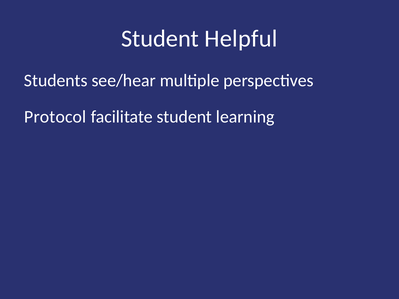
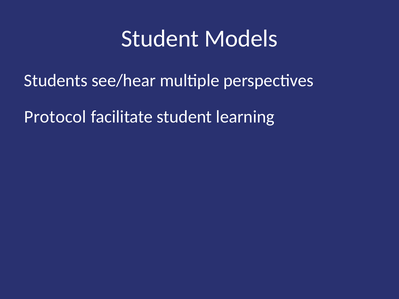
Helpful: Helpful -> Models
